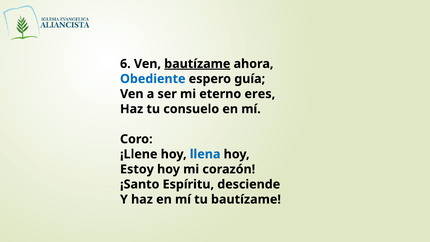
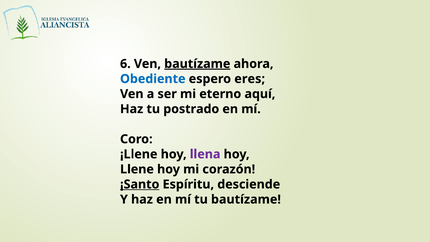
guía: guía -> eres
eres: eres -> aquí
consuelo: consuelo -> postrado
llena colour: blue -> purple
Estoy: Estoy -> Llene
¡Santo underline: none -> present
